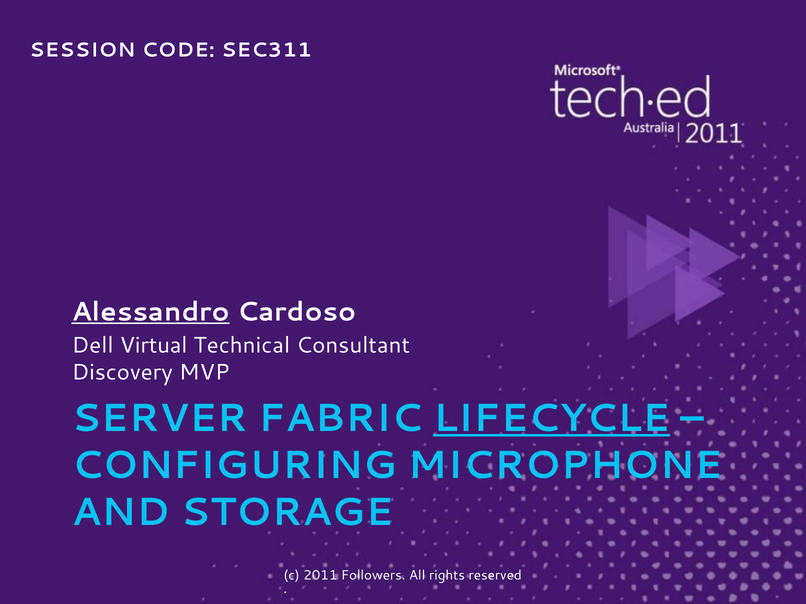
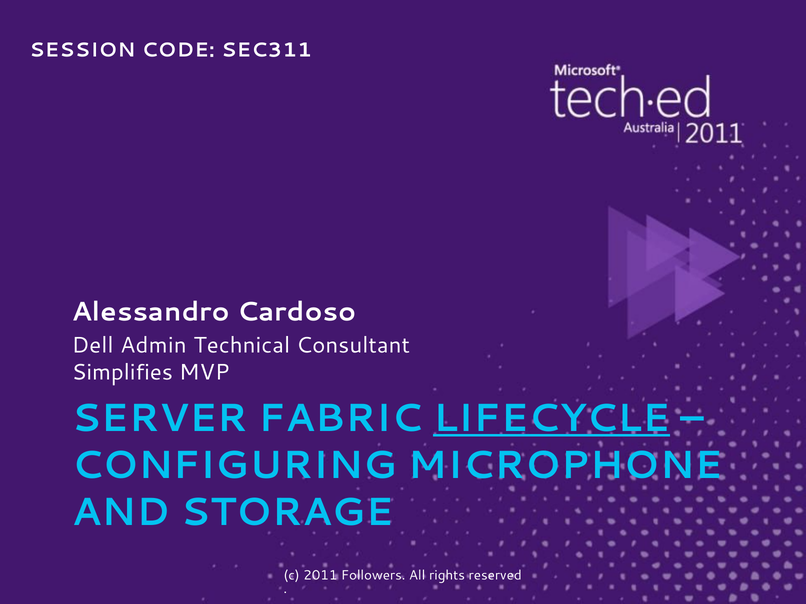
Alessandro underline: present -> none
Virtual: Virtual -> Admin
Discovery: Discovery -> Simplifies
